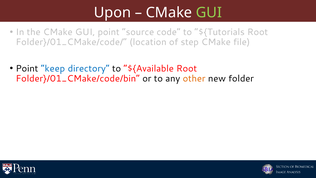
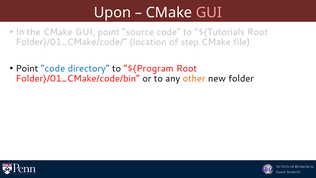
GUI at (209, 13) colour: light green -> pink
Point keep: keep -> code
${Available: ${Available -> ${Program
